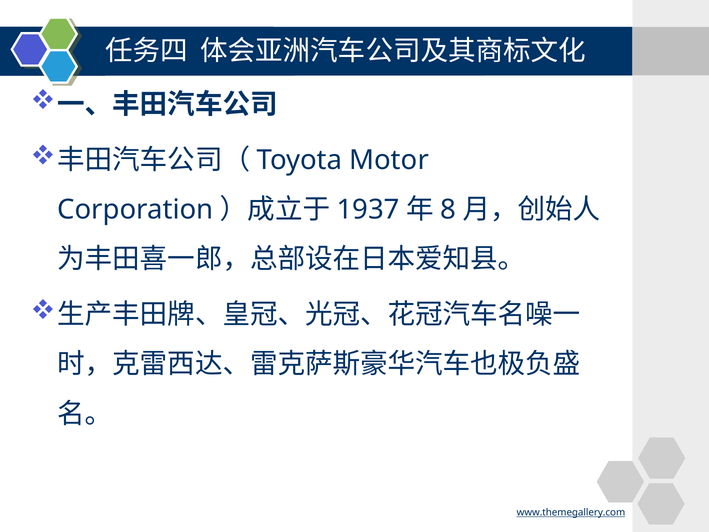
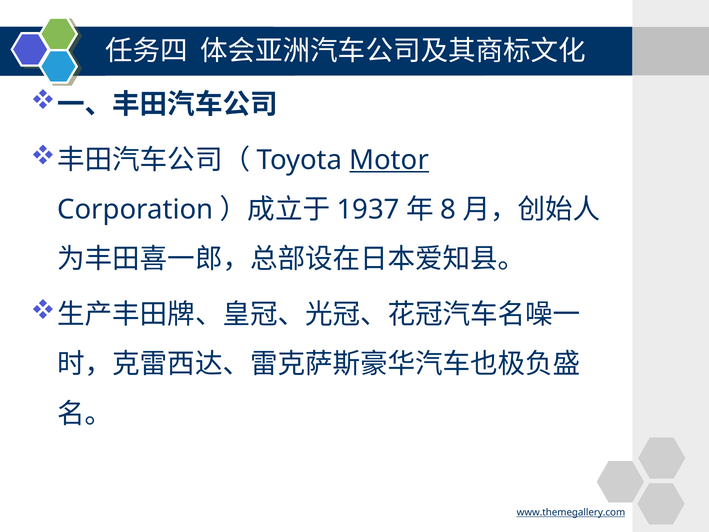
Motor underline: none -> present
